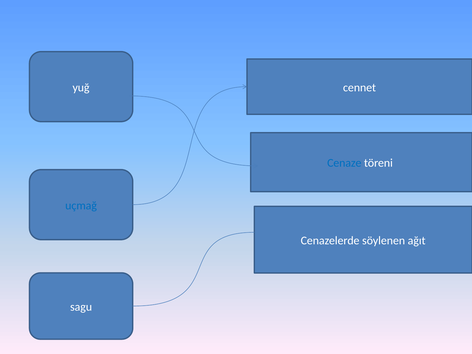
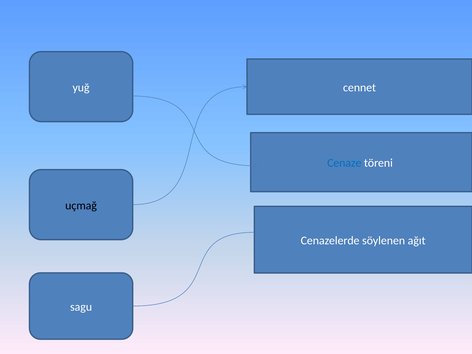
uçmağ colour: blue -> black
